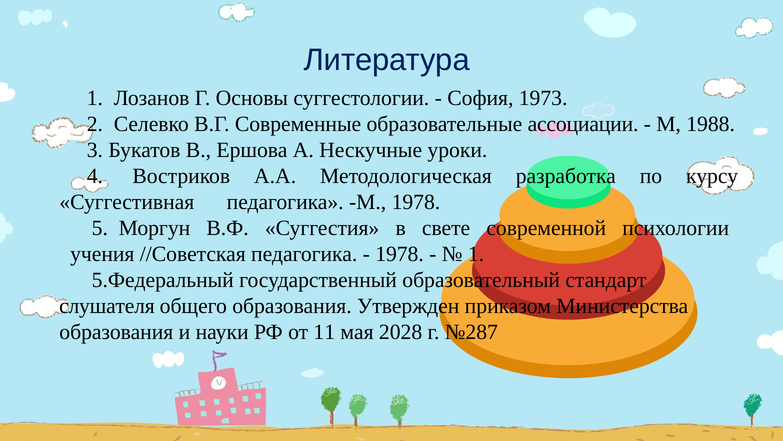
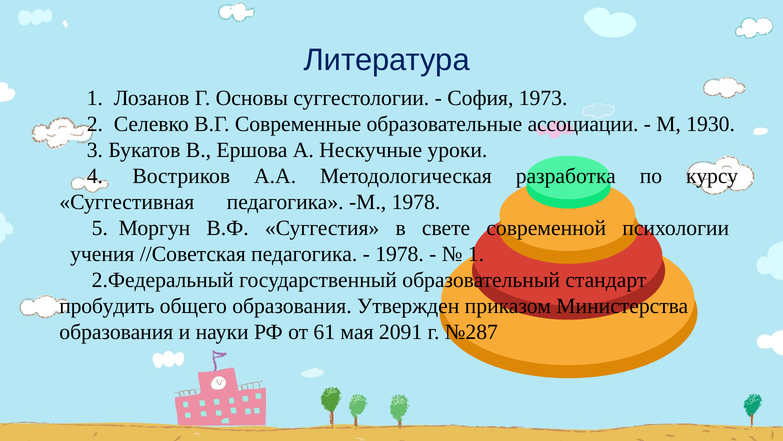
1988: 1988 -> 1930
5.Федеральный: 5.Федеральный -> 2.Федеральный
слушателя: слушателя -> пробудить
11: 11 -> 61
2028: 2028 -> 2091
